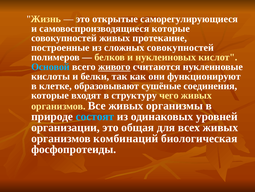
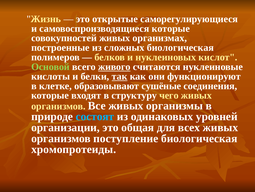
протекание: протекание -> организмах
сложных совокупностей: совокупностей -> биологическая
Основой colour: light blue -> light green
так underline: none -> present
комбинаций: комбинаций -> поступление
фосфопротеиды: фосфопротеиды -> хромопротеиды
